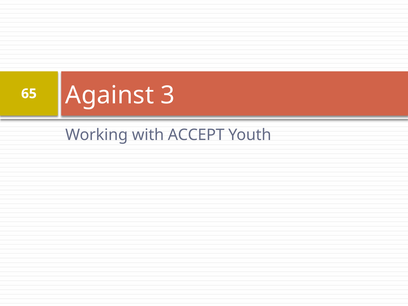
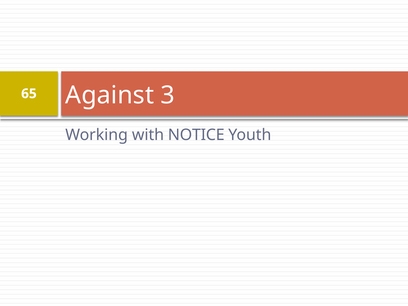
ACCEPT: ACCEPT -> NOTICE
